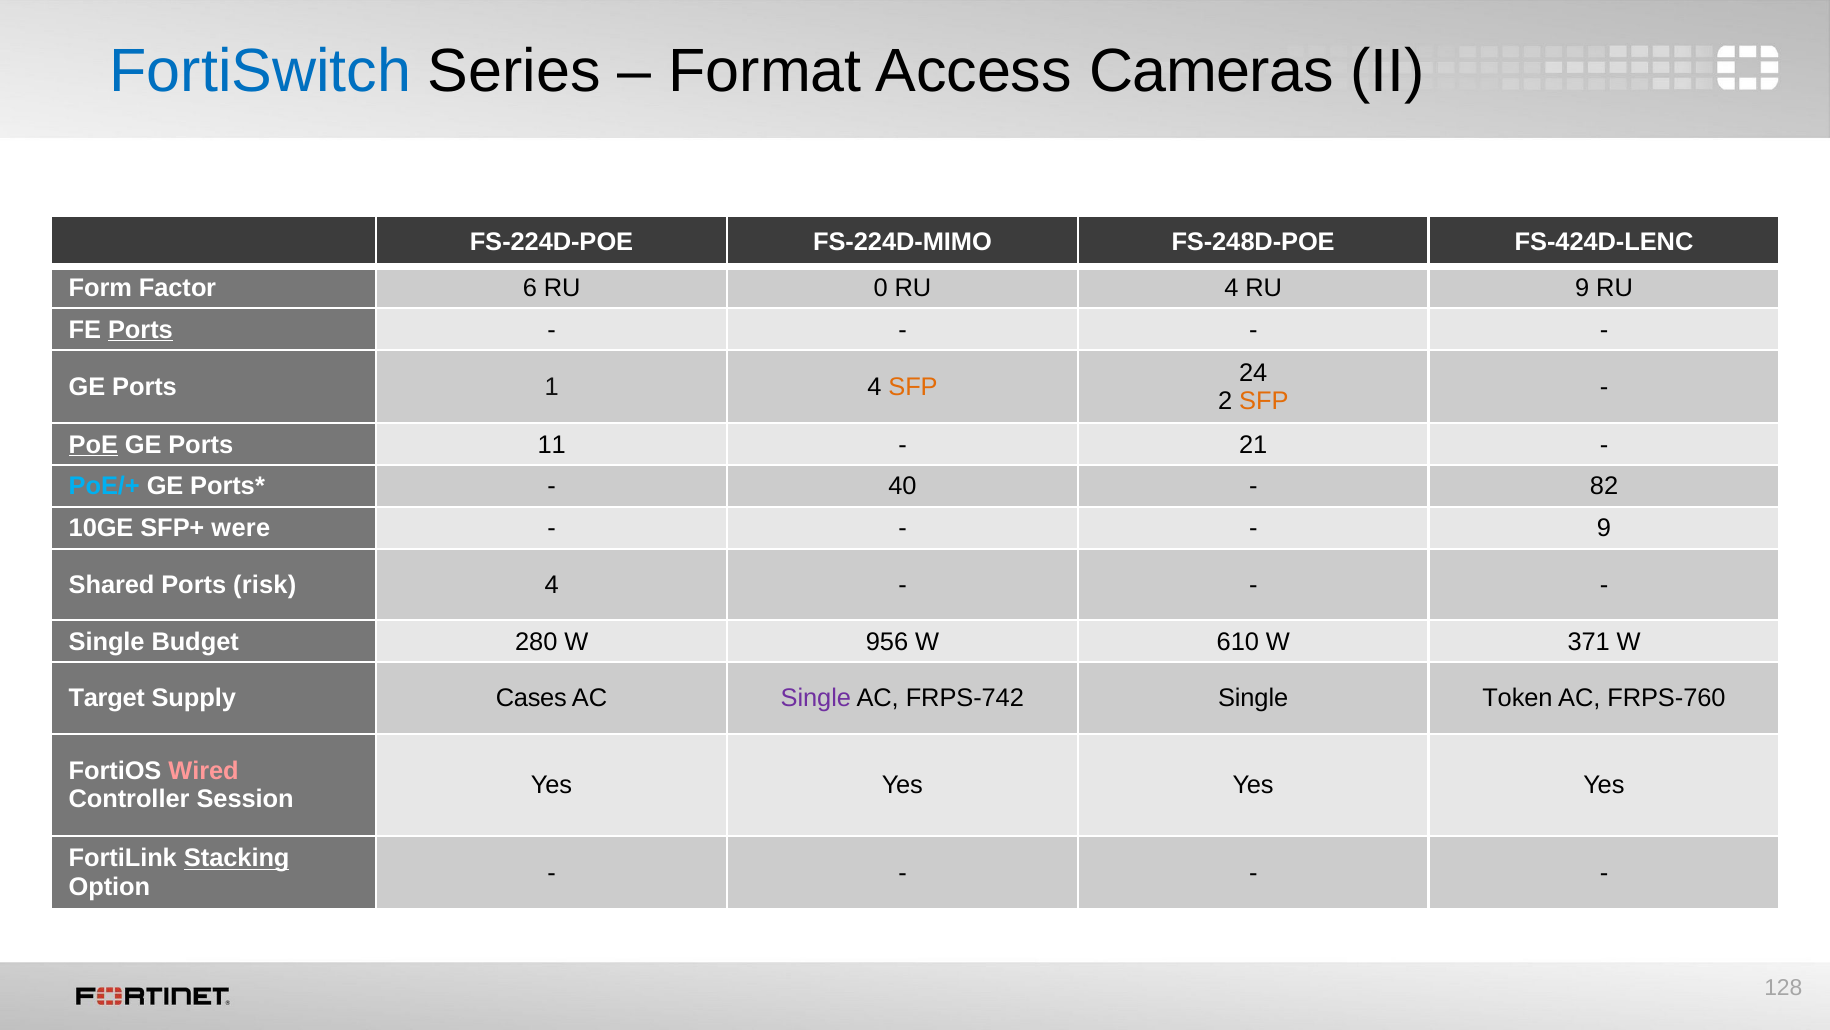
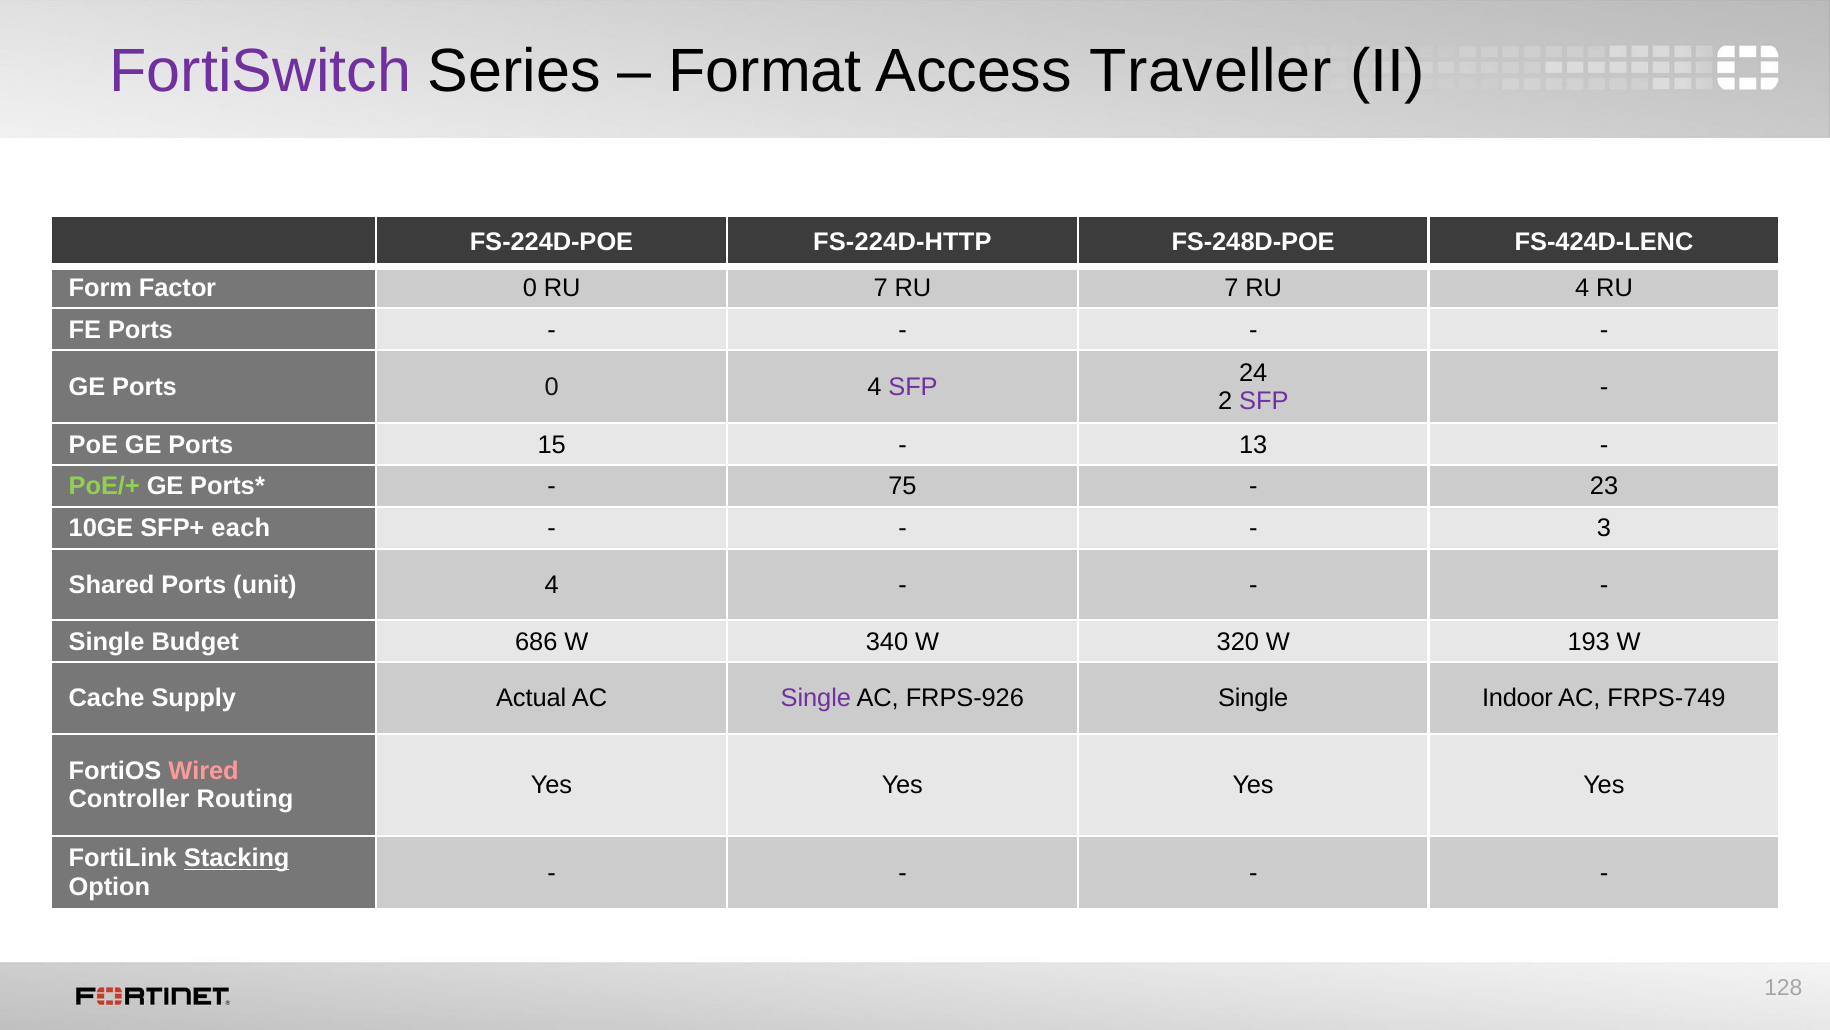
FortiSwitch colour: blue -> purple
Cameras: Cameras -> Traveller
FS-224D-MIMO: FS-224D-MIMO -> FS-224D-HTTP
Factor 6: 6 -> 0
0 at (881, 288): 0 -> 7
4 at (1231, 288): 4 -> 7
RU 9: 9 -> 4
Ports at (140, 329) underline: present -> none
Ports 1: 1 -> 0
SFP at (913, 387) colour: orange -> purple
SFP at (1264, 401) colour: orange -> purple
PoE underline: present -> none
11: 11 -> 15
21: 21 -> 13
PoE/+ colour: light blue -> light green
40: 40 -> 75
82: 82 -> 23
were: were -> each
9 at (1604, 528): 9 -> 3
risk: risk -> unit
280: 280 -> 686
956: 956 -> 340
610: 610 -> 320
371: 371 -> 193
Target: Target -> Cache
Cases: Cases -> Actual
FRPS-742: FRPS-742 -> FRPS-926
Token: Token -> Indoor
FRPS-760: FRPS-760 -> FRPS-749
Session: Session -> Routing
